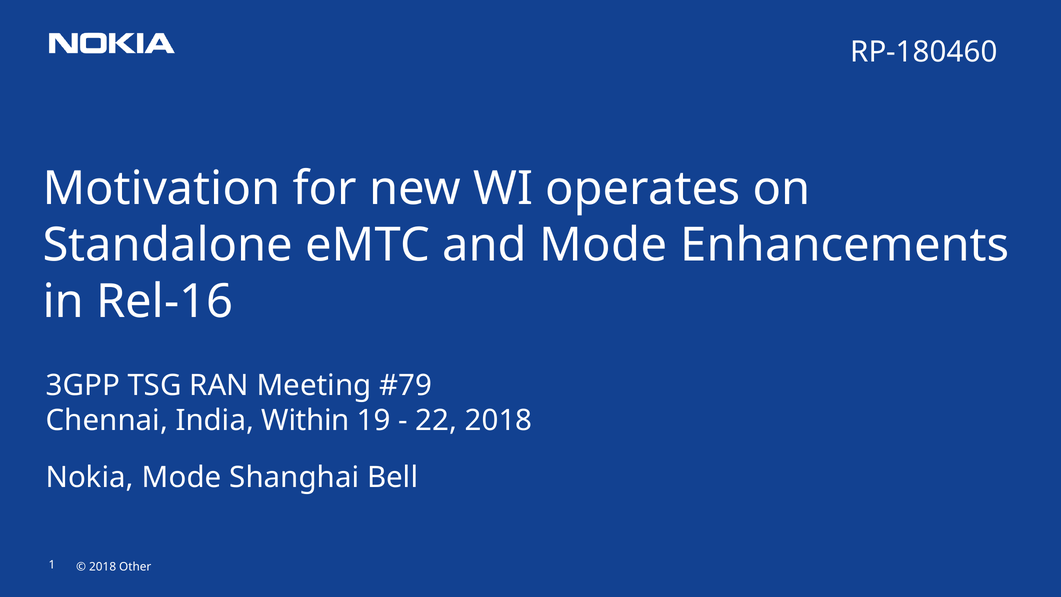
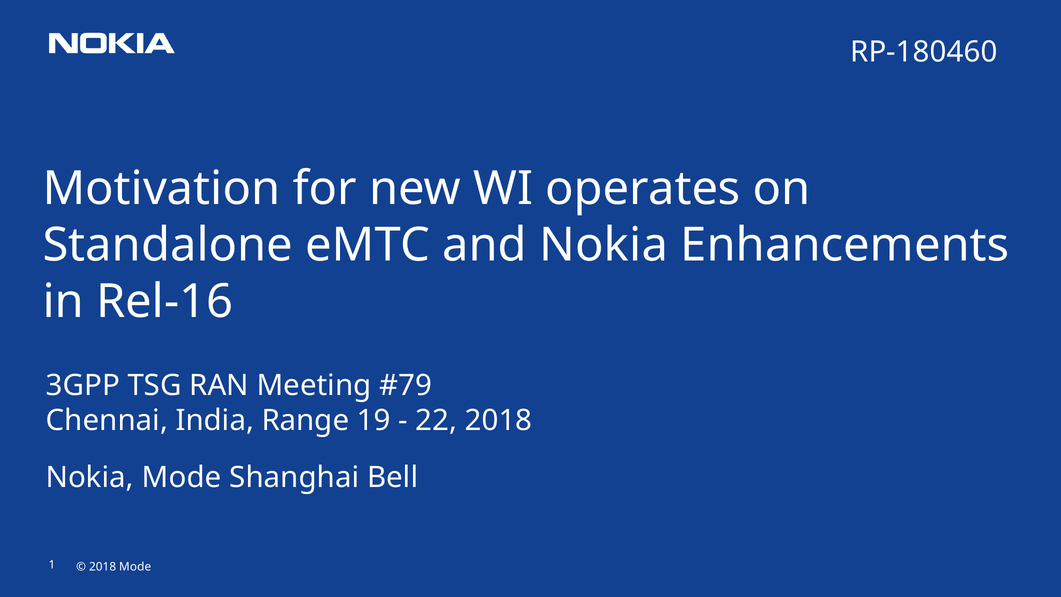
and Mode: Mode -> Nokia
Within: Within -> Range
2018 Other: Other -> Mode
